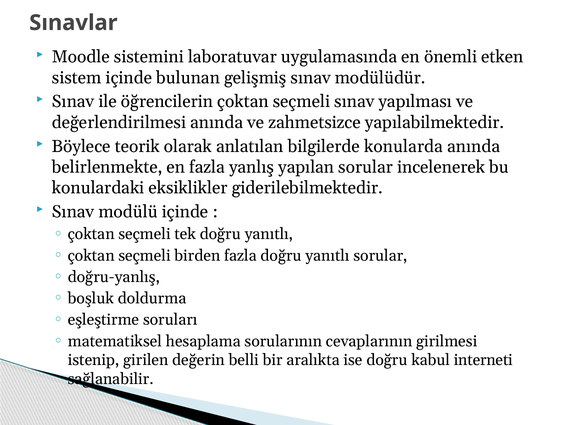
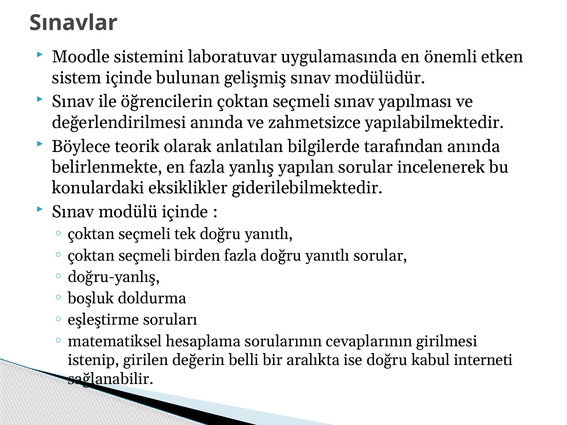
konularda: konularda -> tarafından
